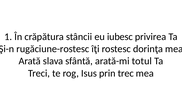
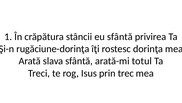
eu iubesc: iubesc -> sfântă
rugăciune-rostesc: rugăciune-rostesc -> rugăciune-dorinţa
